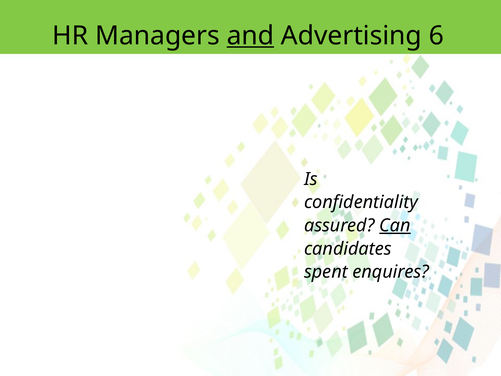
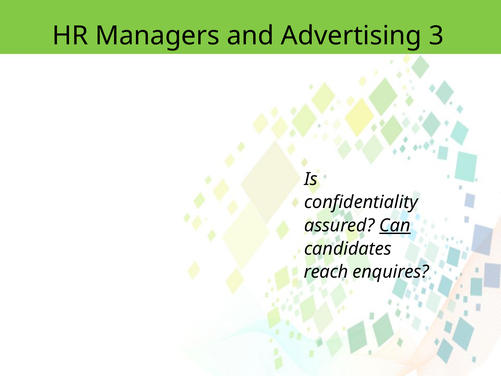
and underline: present -> none
6: 6 -> 3
spent: spent -> reach
